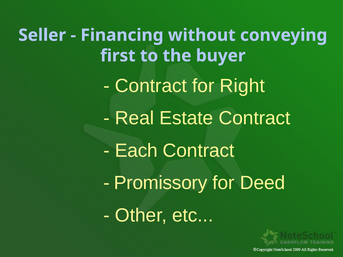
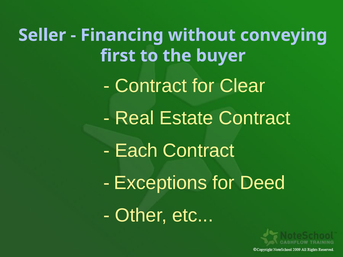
Right: Right -> Clear
Promissory: Promissory -> Exceptions
